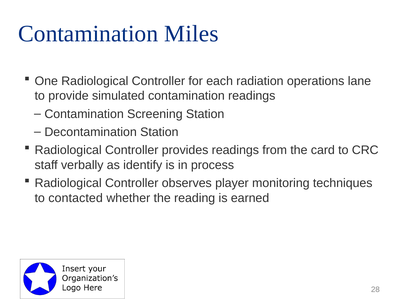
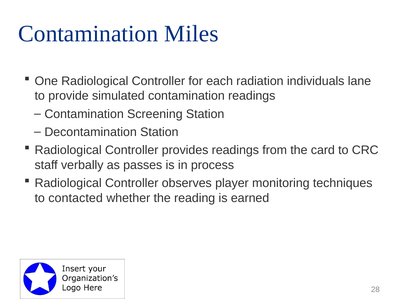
operations: operations -> individuals
identify: identify -> passes
